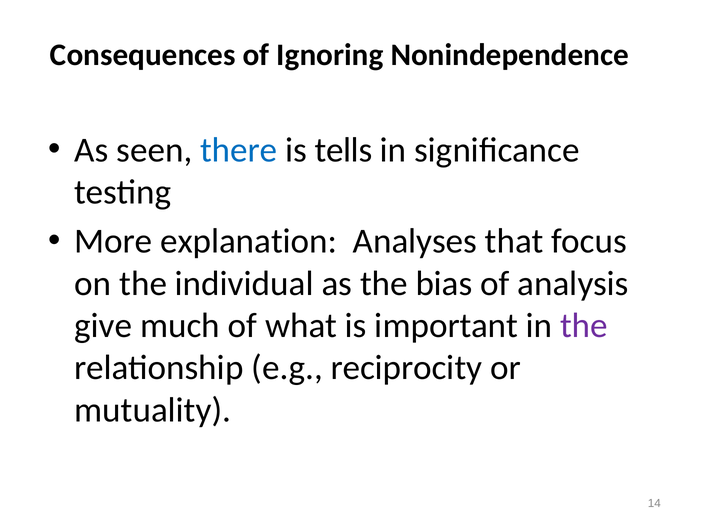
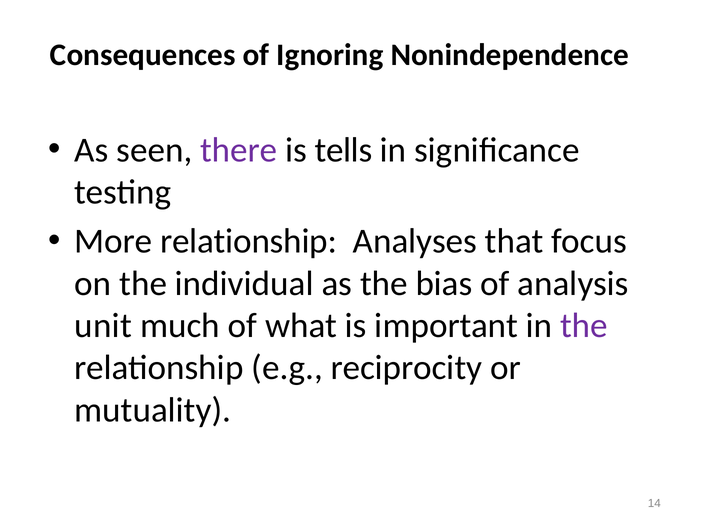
there colour: blue -> purple
More explanation: explanation -> relationship
give: give -> unit
